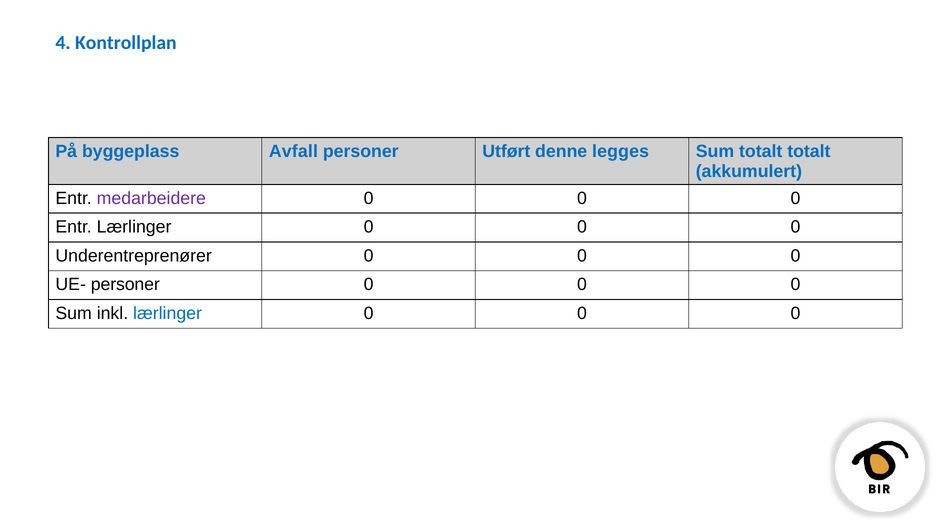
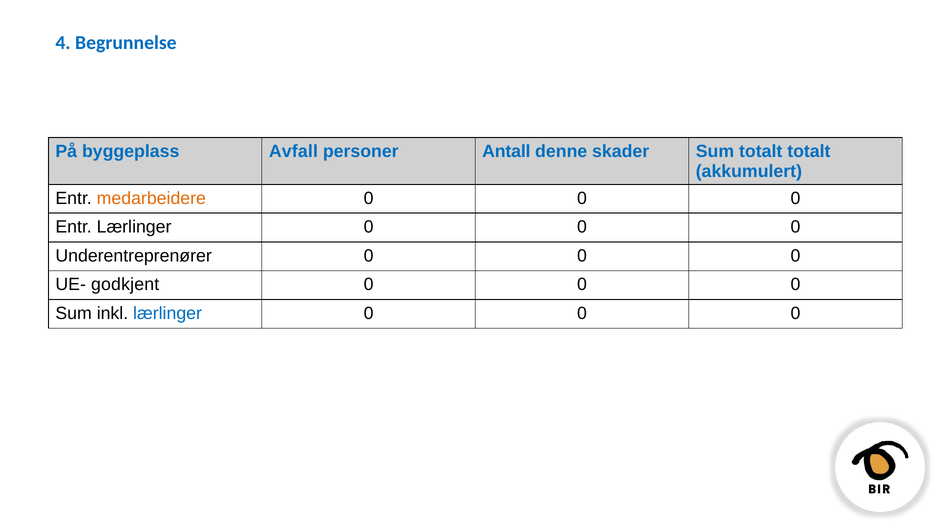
Kontrollplan: Kontrollplan -> Begrunnelse
Utført: Utført -> Antall
legges: legges -> skader
medarbeidere colour: purple -> orange
UE- personer: personer -> godkjent
